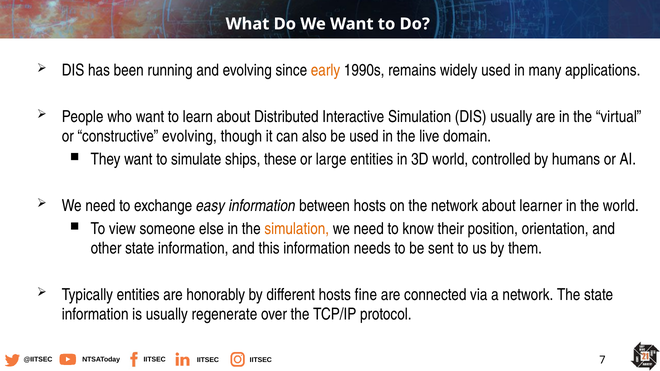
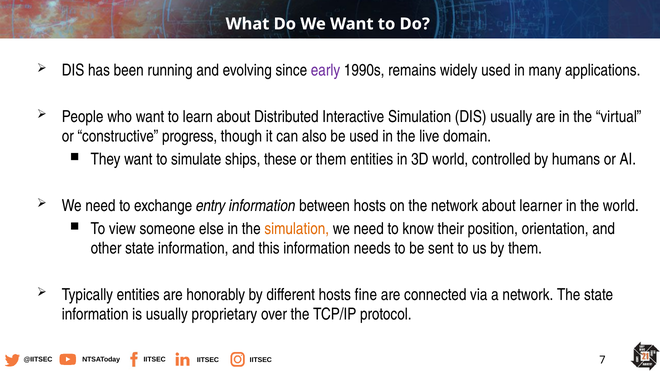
early colour: orange -> purple
constructive evolving: evolving -> progress
or large: large -> them
easy: easy -> entry
regenerate: regenerate -> proprietary
